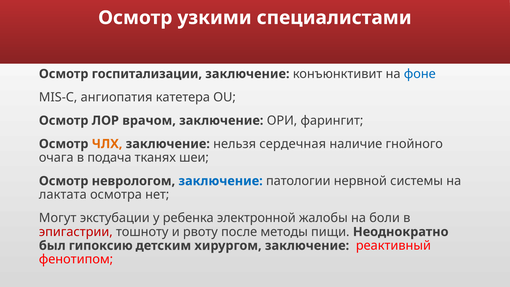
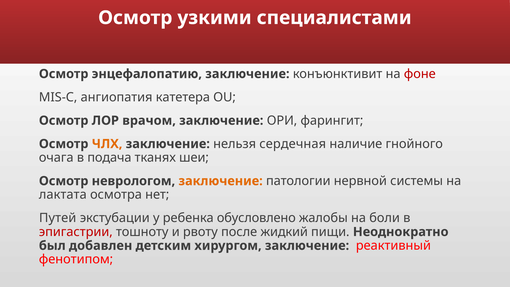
госпитализации: госпитализации -> энцефалопатию
фоне colour: blue -> red
заключение at (221, 181) colour: blue -> orange
Могут: Могут -> Путей
электронной: электронной -> обусловлено
методы: методы -> жидкий
гипоксию: гипоксию -> добавлен
